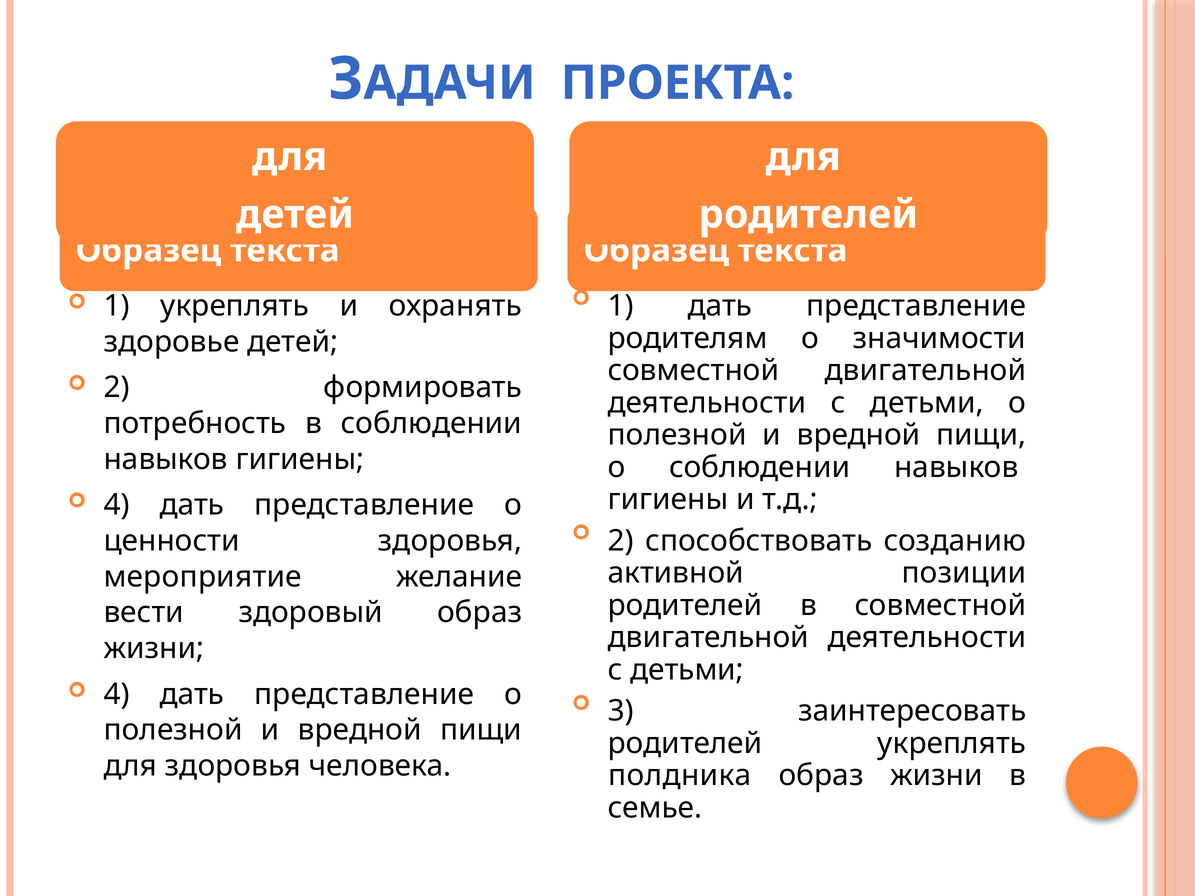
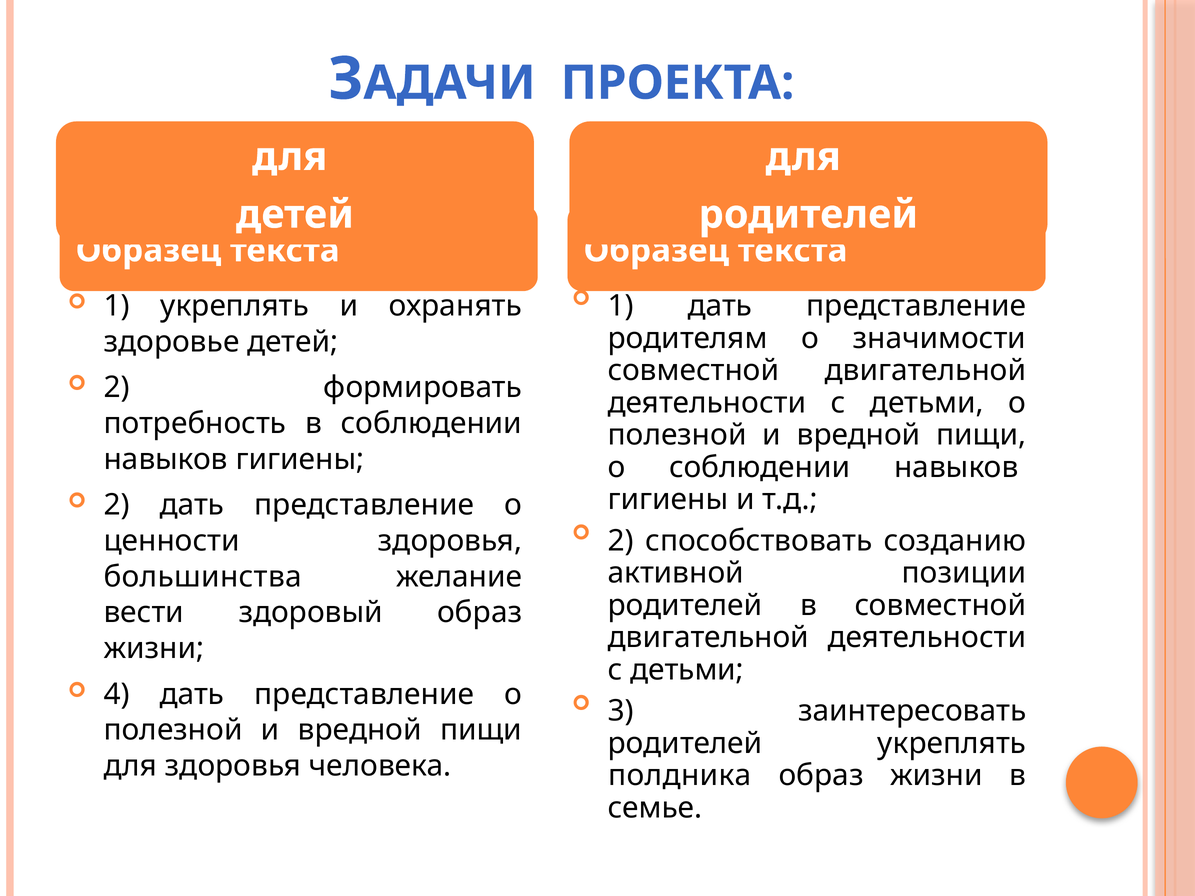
4 at (117, 505): 4 -> 2
мероприятие: мероприятие -> большинства
